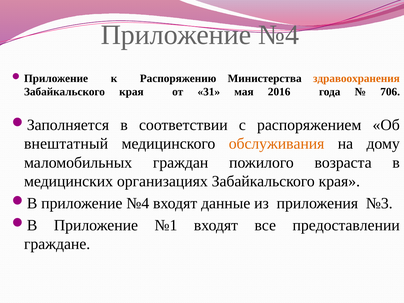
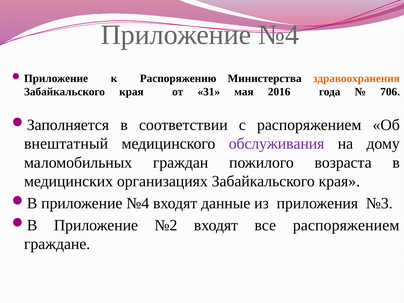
обслуживания colour: orange -> purple
№1: №1 -> №2
все предоставлении: предоставлении -> распоряжением
